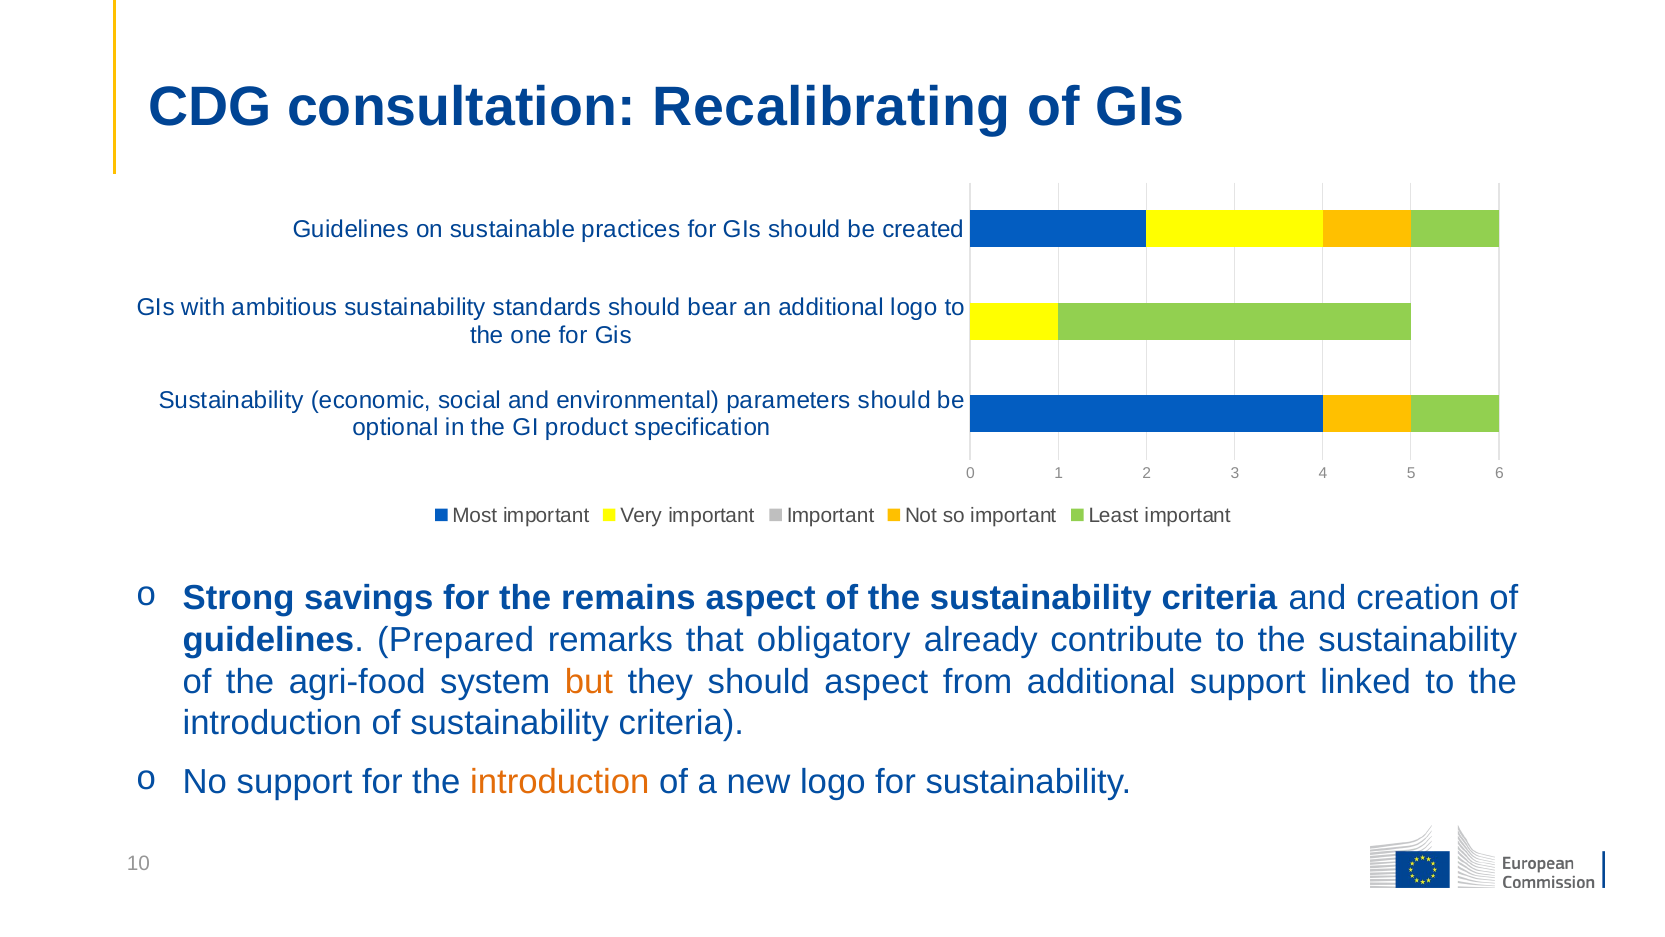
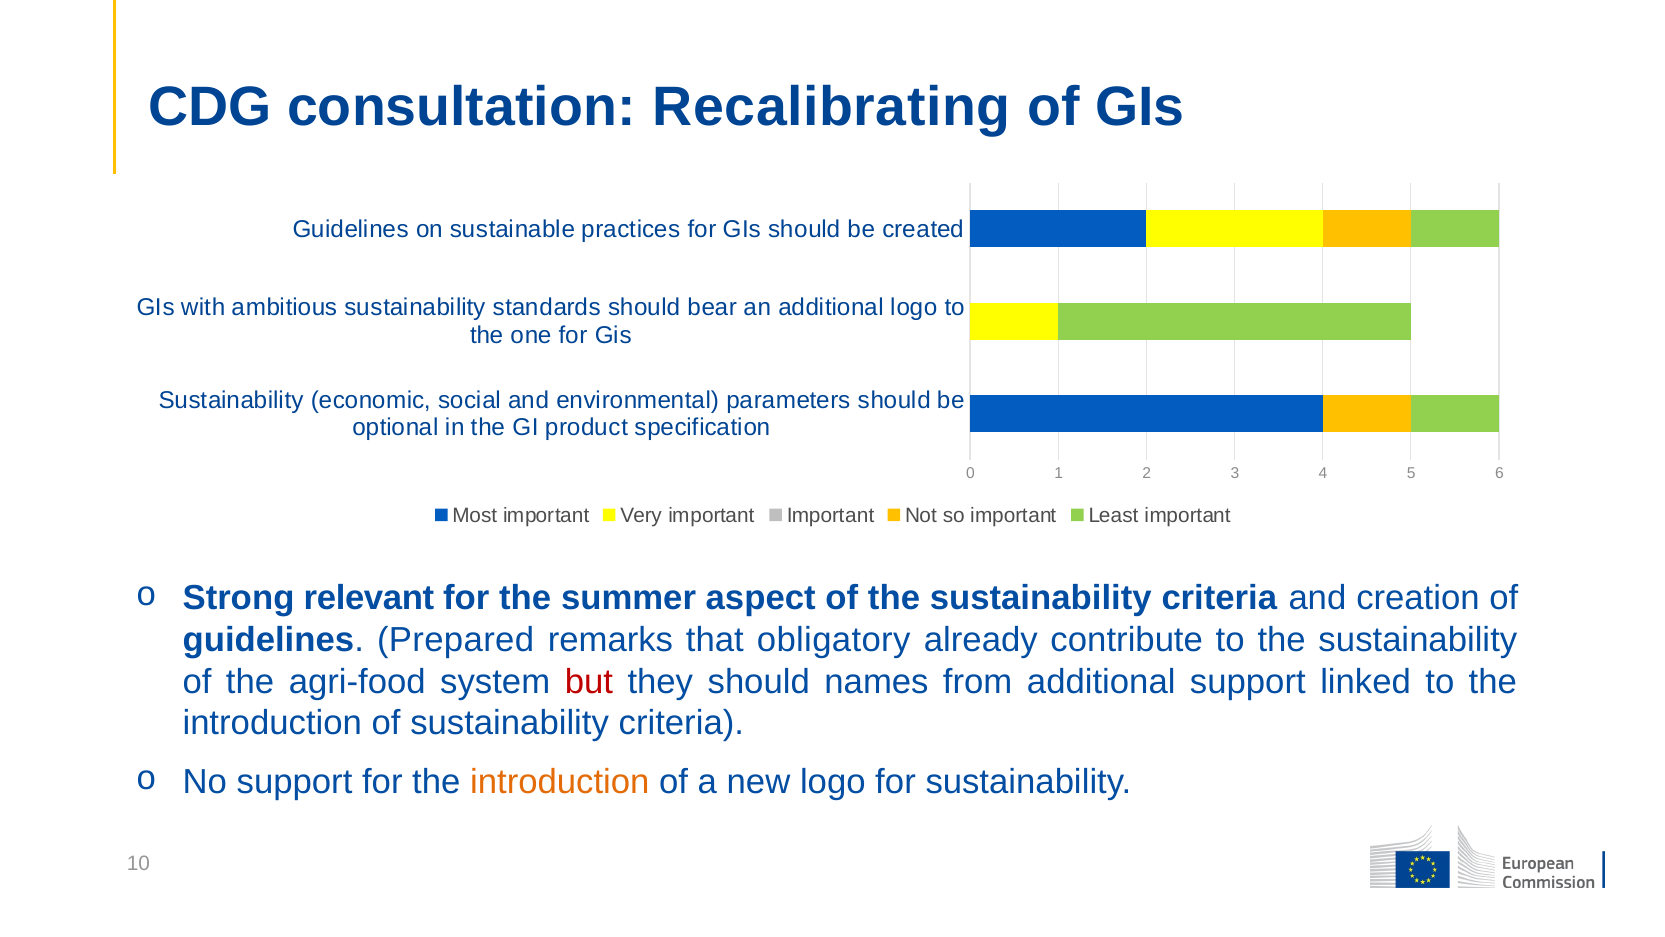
savings: savings -> relevant
remains: remains -> summer
but colour: orange -> red
should aspect: aspect -> names
